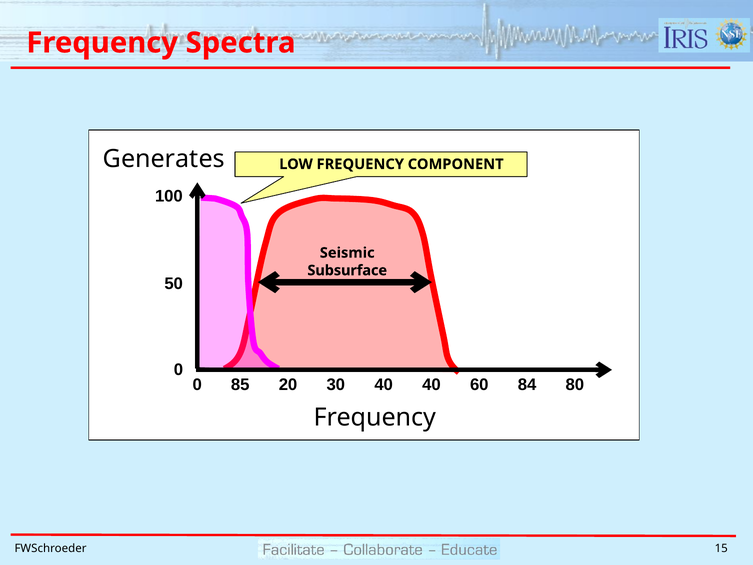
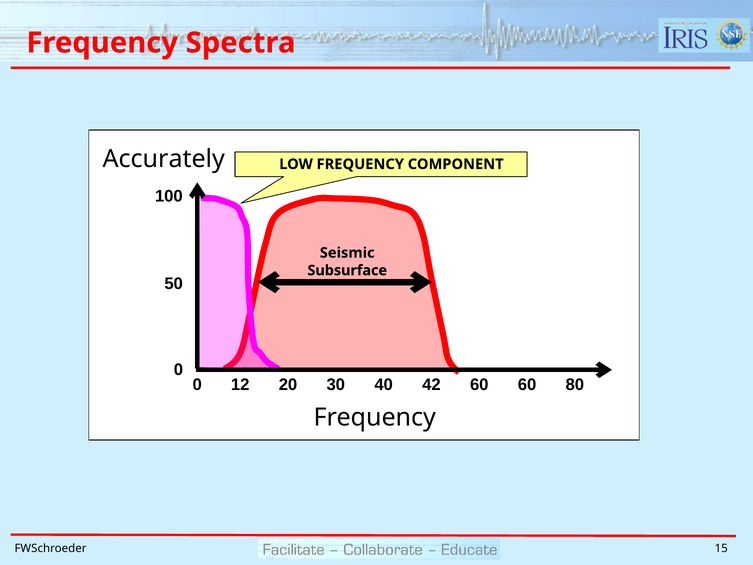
Generates: Generates -> Accurately
85: 85 -> 12
40 40: 40 -> 42
60 84: 84 -> 60
